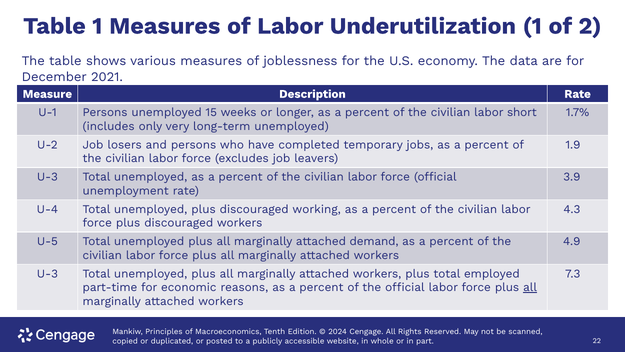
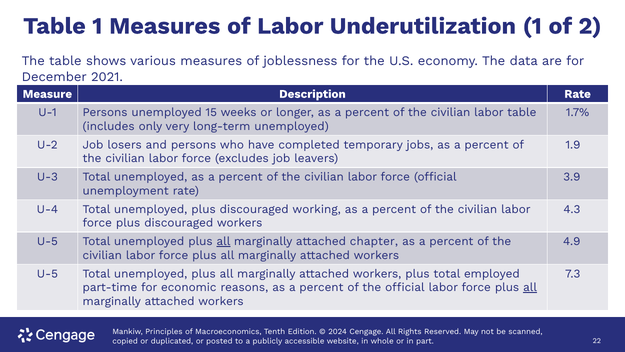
labor short: short -> table
all at (223, 241) underline: none -> present
demand: demand -> chapter
U-3 at (47, 273): U-3 -> U-5
